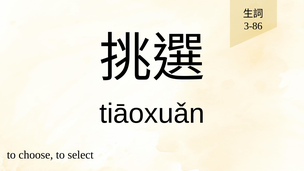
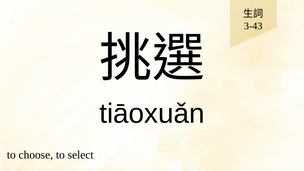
3-86: 3-86 -> 3-43
